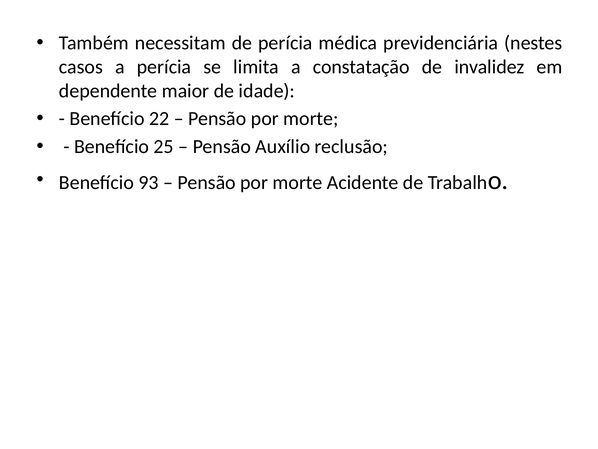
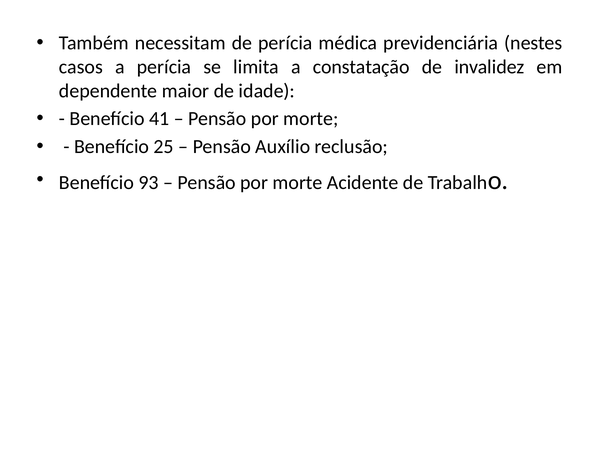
22: 22 -> 41
